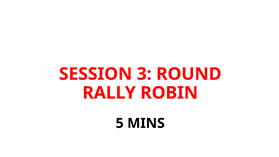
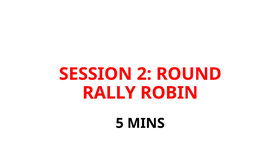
3: 3 -> 2
